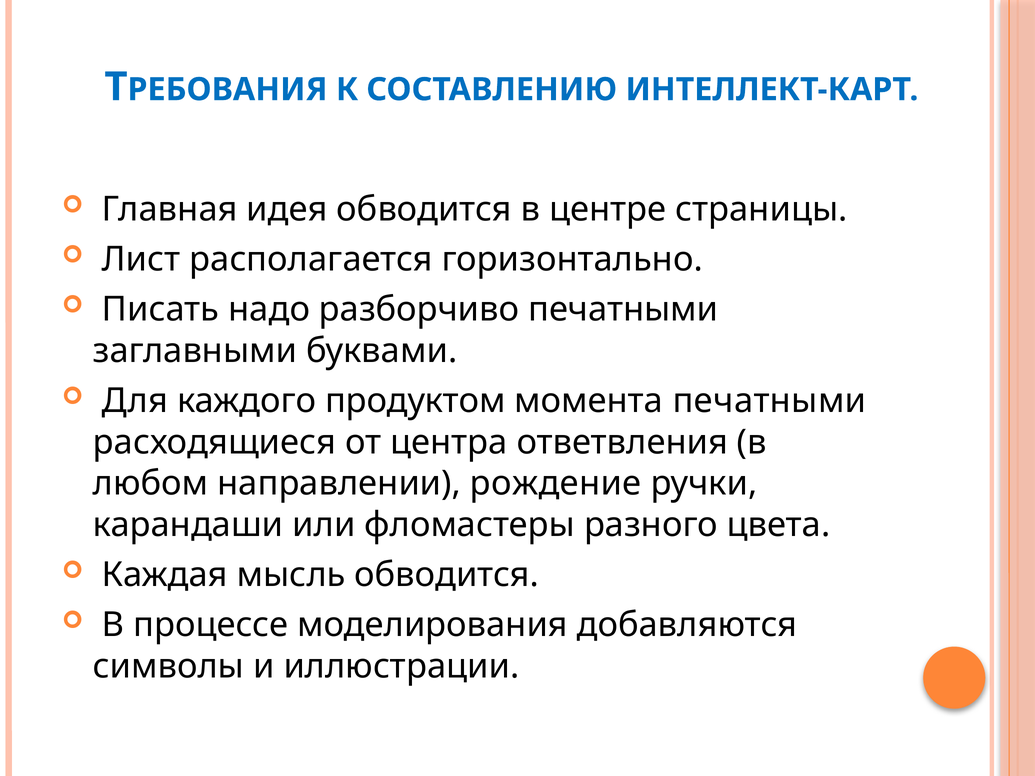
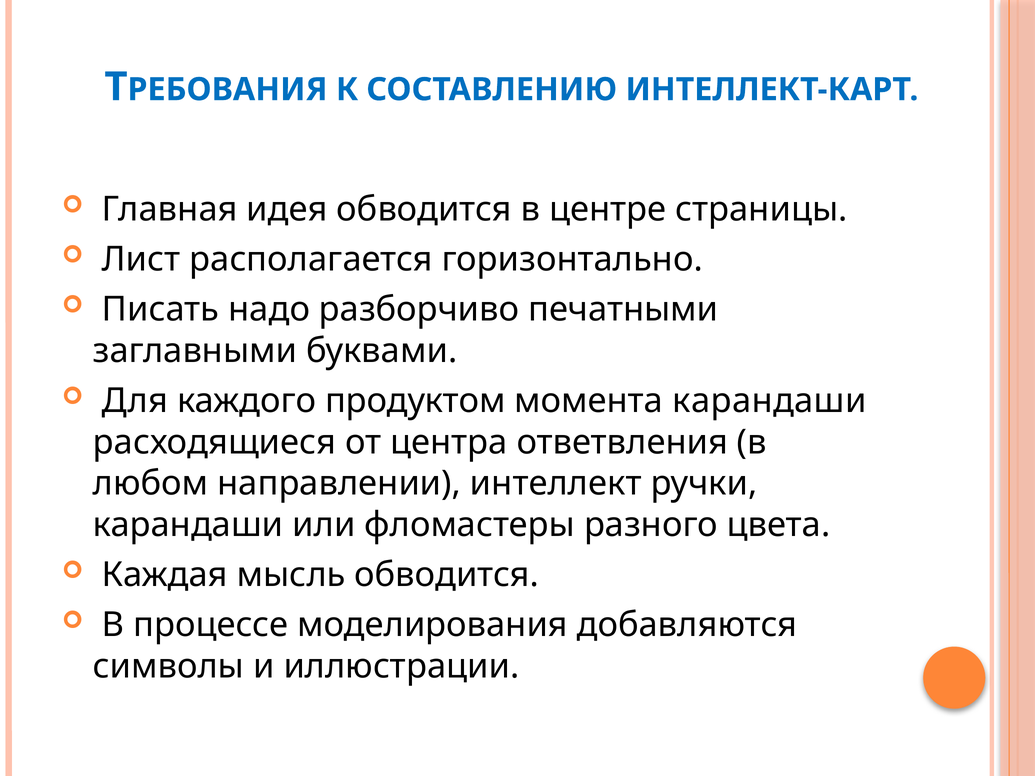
момента печатными: печатными -> карандаши
рождение: рождение -> интеллект
